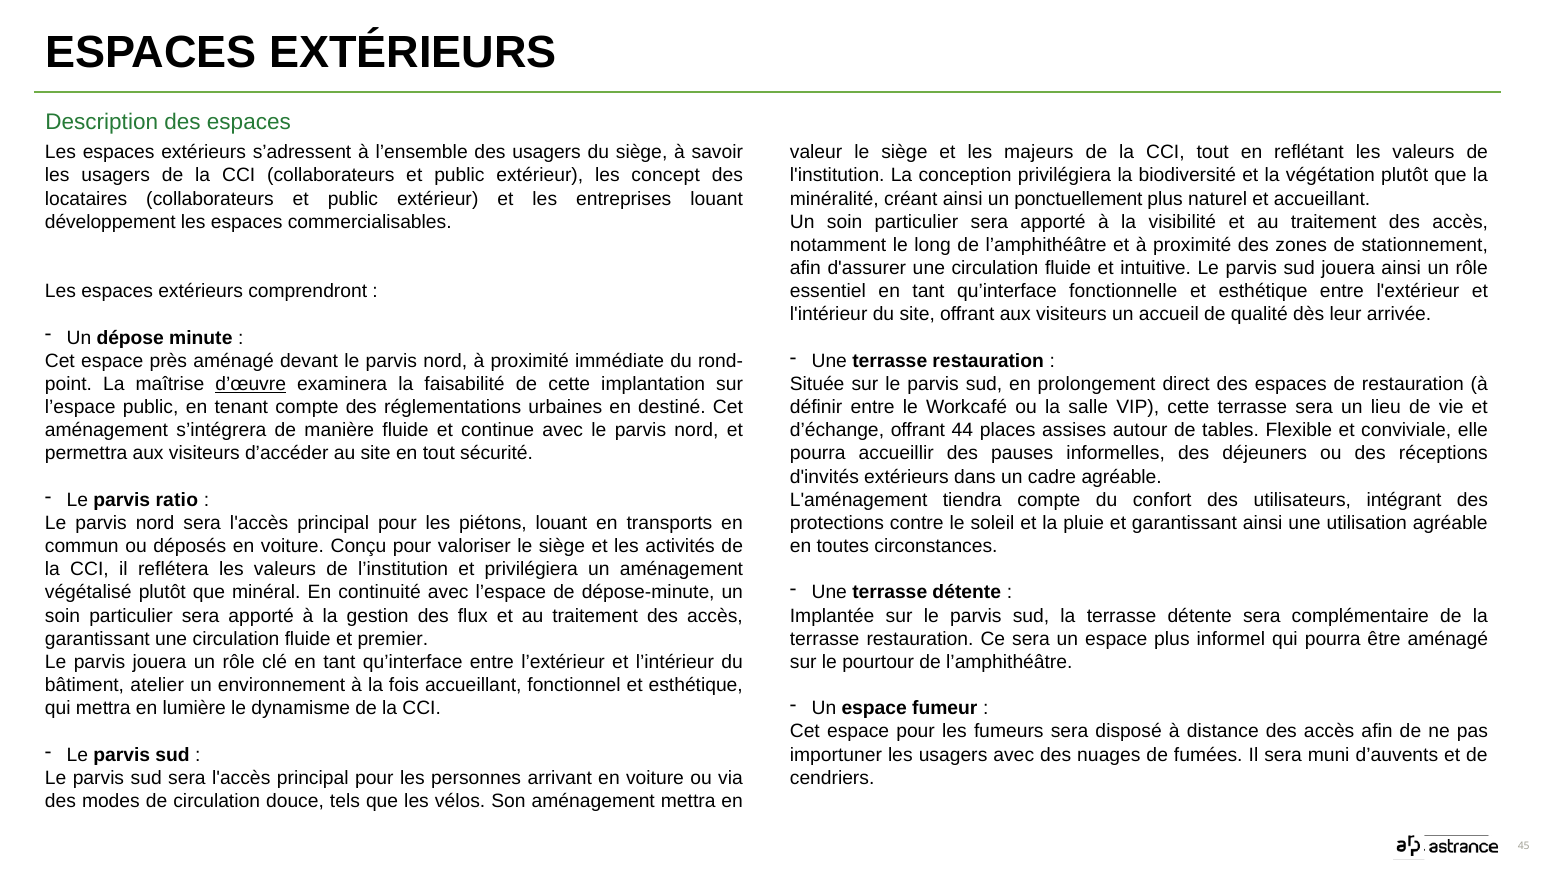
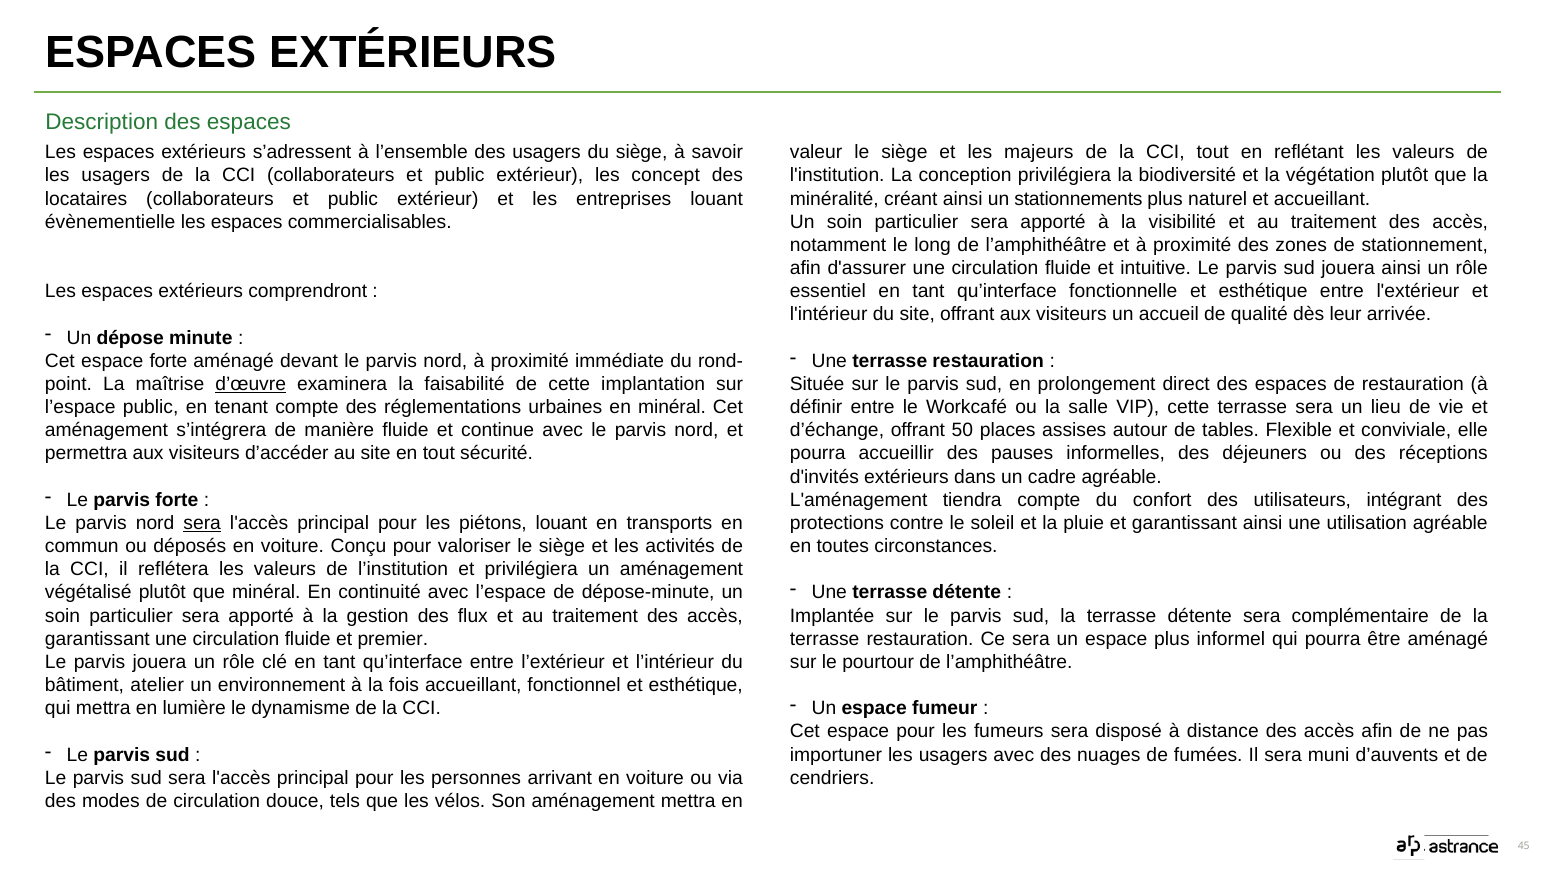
ponctuellement: ponctuellement -> stationnements
développement: développement -> évènementielle
espace près: près -> forte
en destiné: destiné -> minéral
44: 44 -> 50
parvis ratio: ratio -> forte
sera at (202, 523) underline: none -> present
